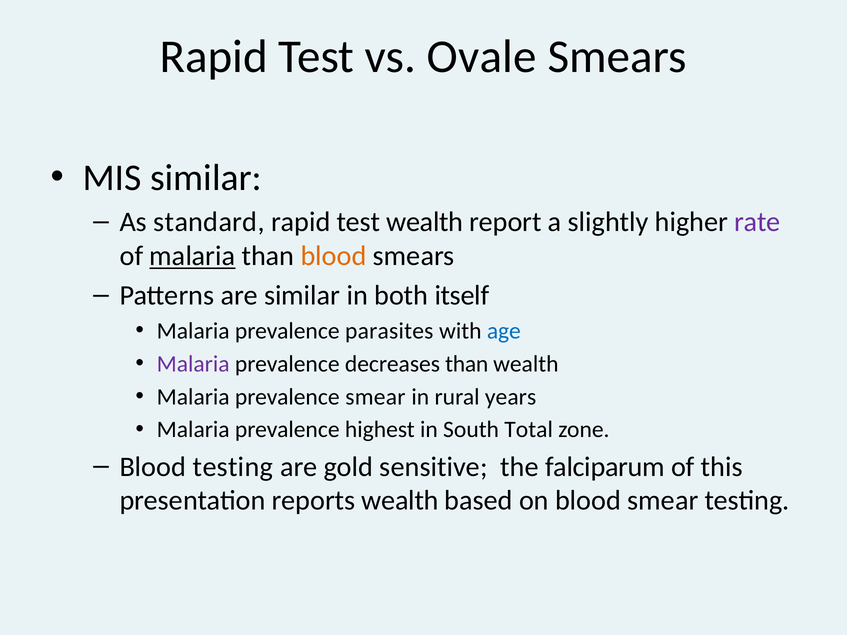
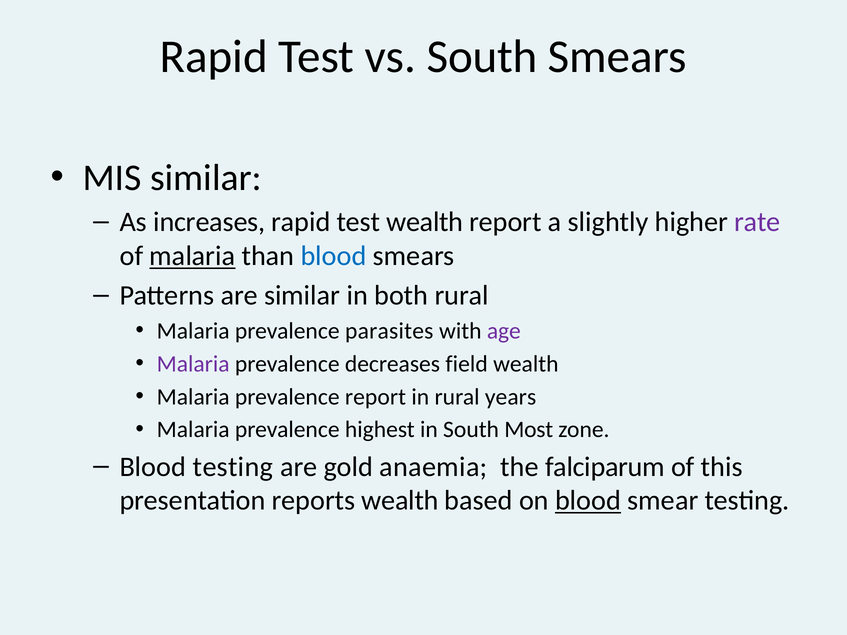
vs Ovale: Ovale -> South
standard: standard -> increases
blood at (334, 256) colour: orange -> blue
both itself: itself -> rural
age colour: blue -> purple
decreases than: than -> field
prevalence smear: smear -> report
Total: Total -> Most
sensitive: sensitive -> anaemia
blood at (588, 501) underline: none -> present
